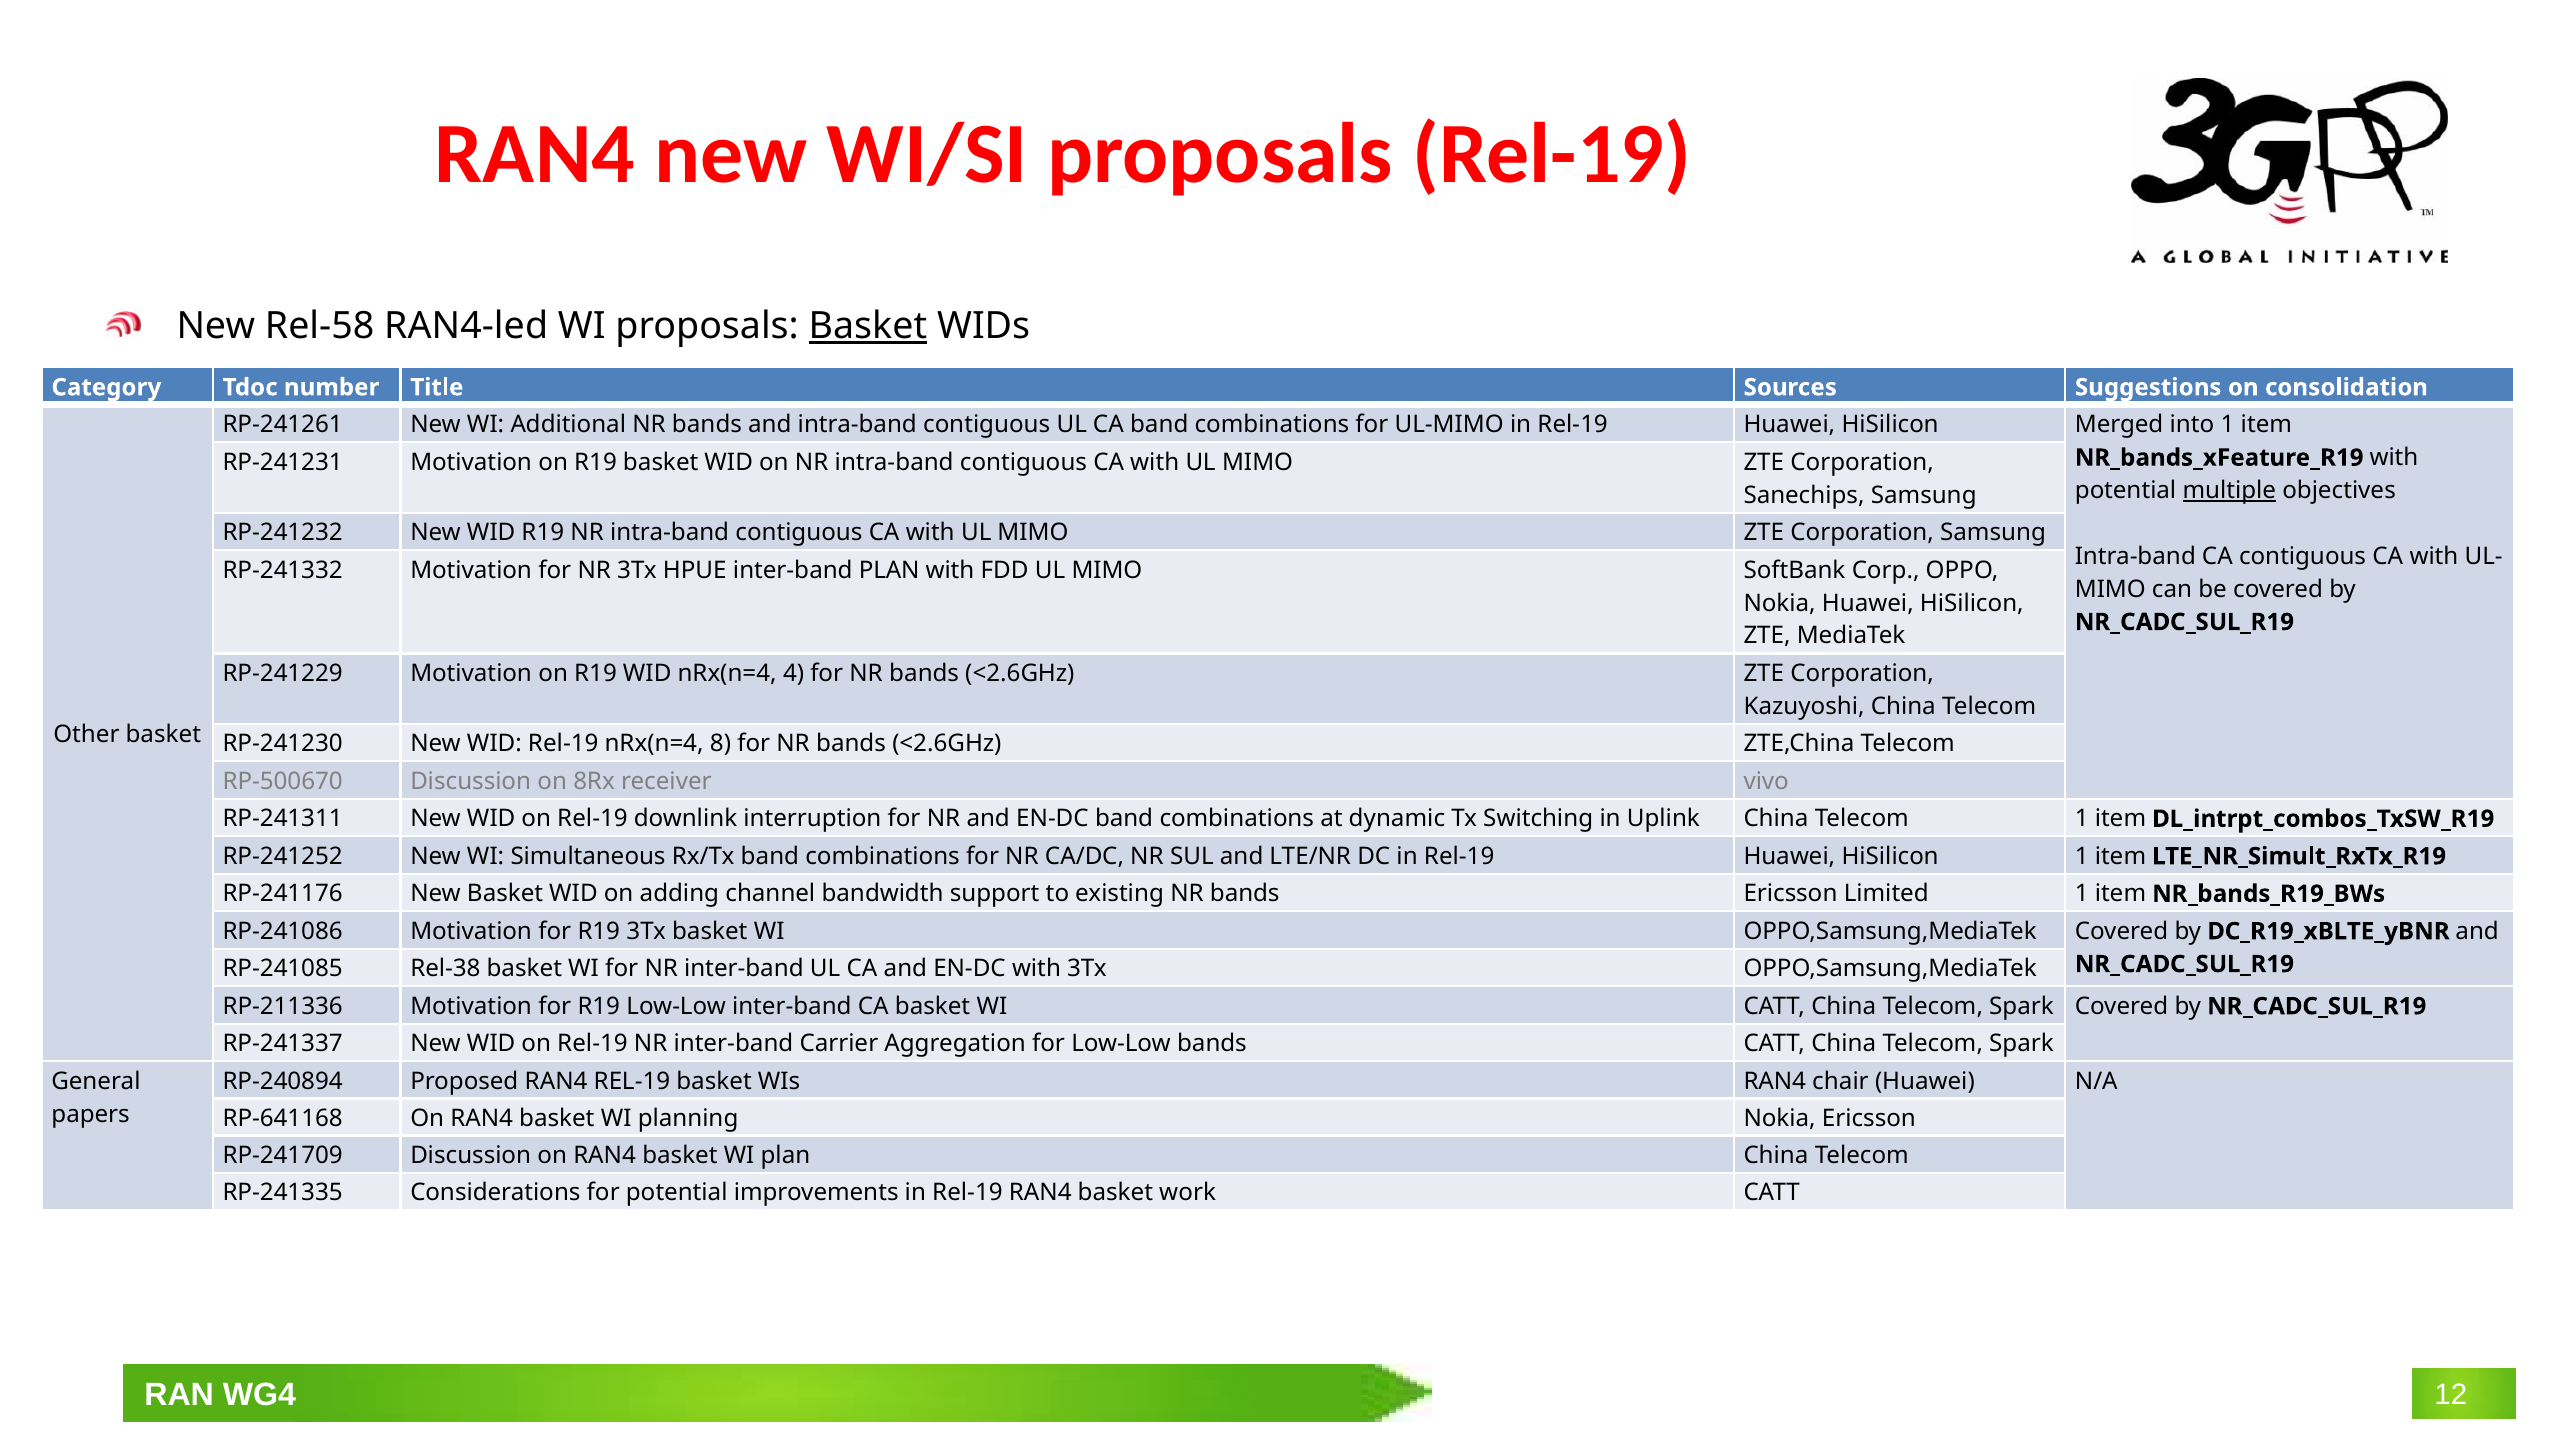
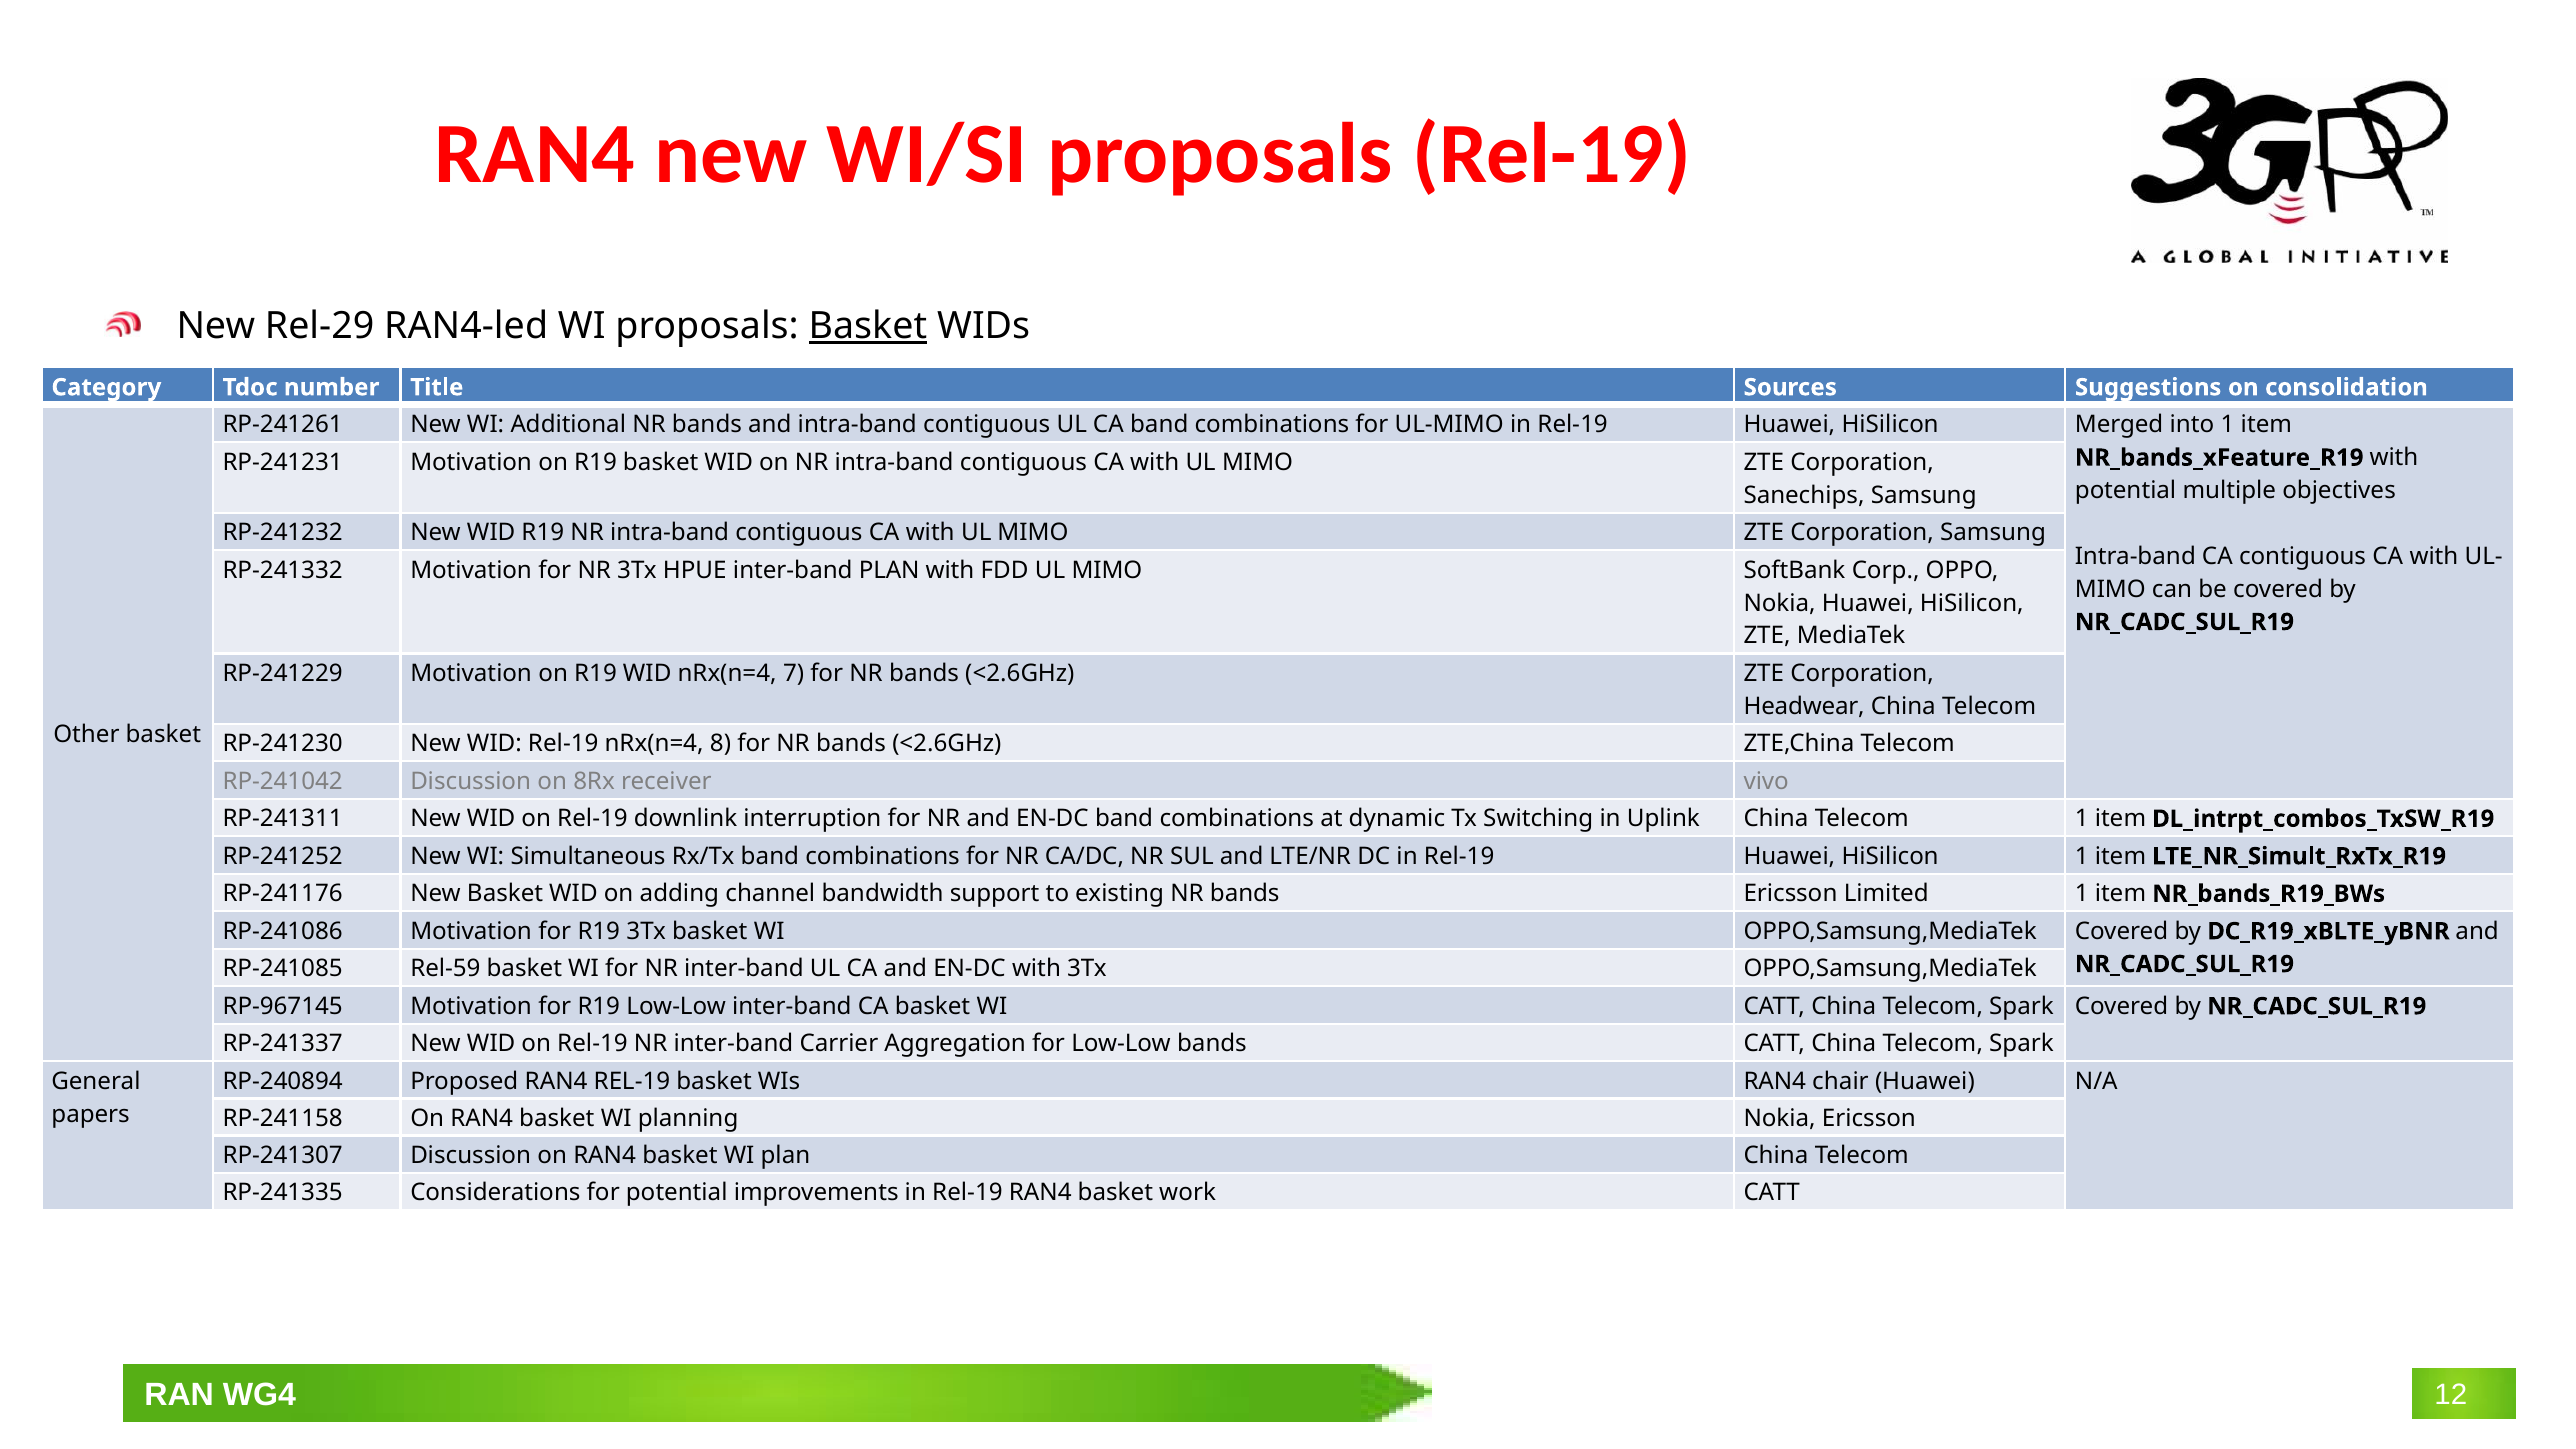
Rel-58: Rel-58 -> Rel-29
multiple underline: present -> none
4: 4 -> 7
Kazuyoshi: Kazuyoshi -> Headwear
RP-500670: RP-500670 -> RP-241042
Rel-38: Rel-38 -> Rel-59
RP-211336: RP-211336 -> RP-967145
RP-641168: RP-641168 -> RP-241158
RP-241709: RP-241709 -> RP-241307
